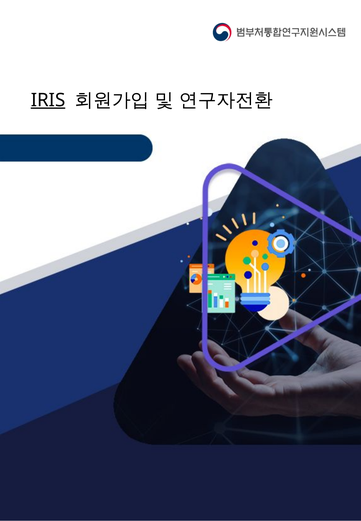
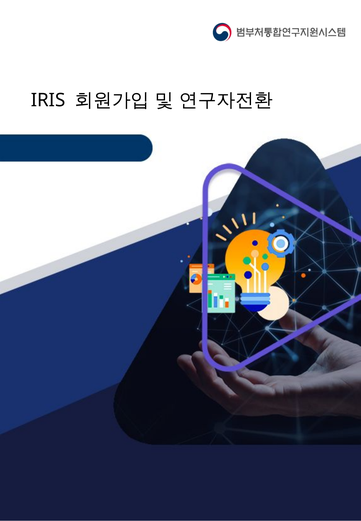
IRIS underline: present -> none
